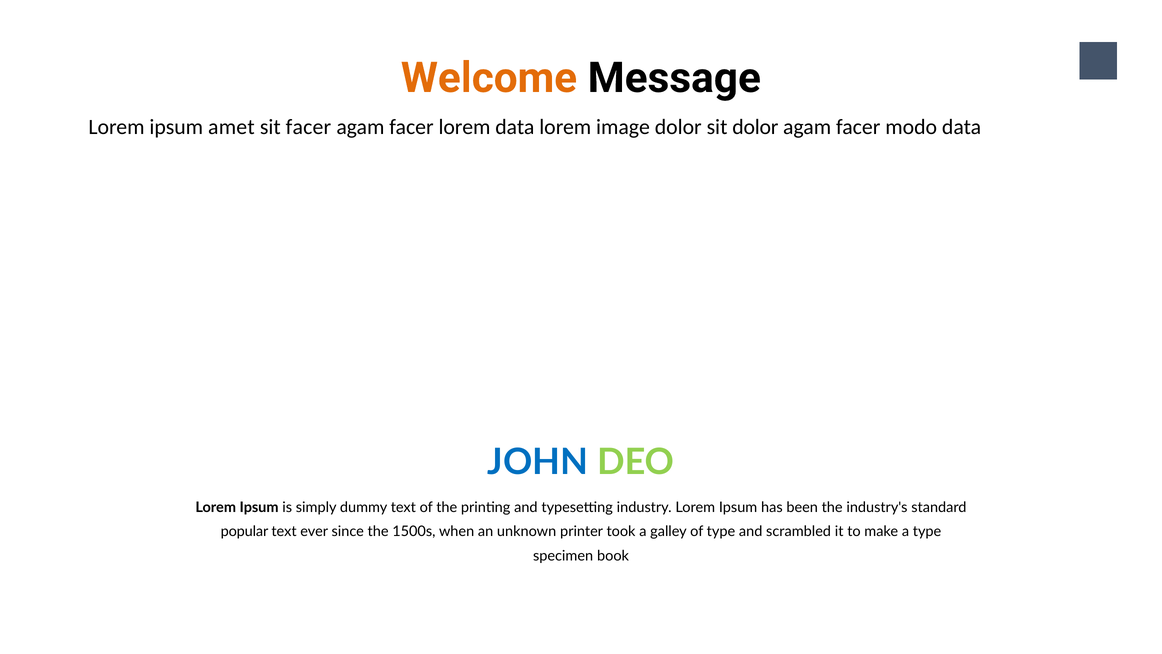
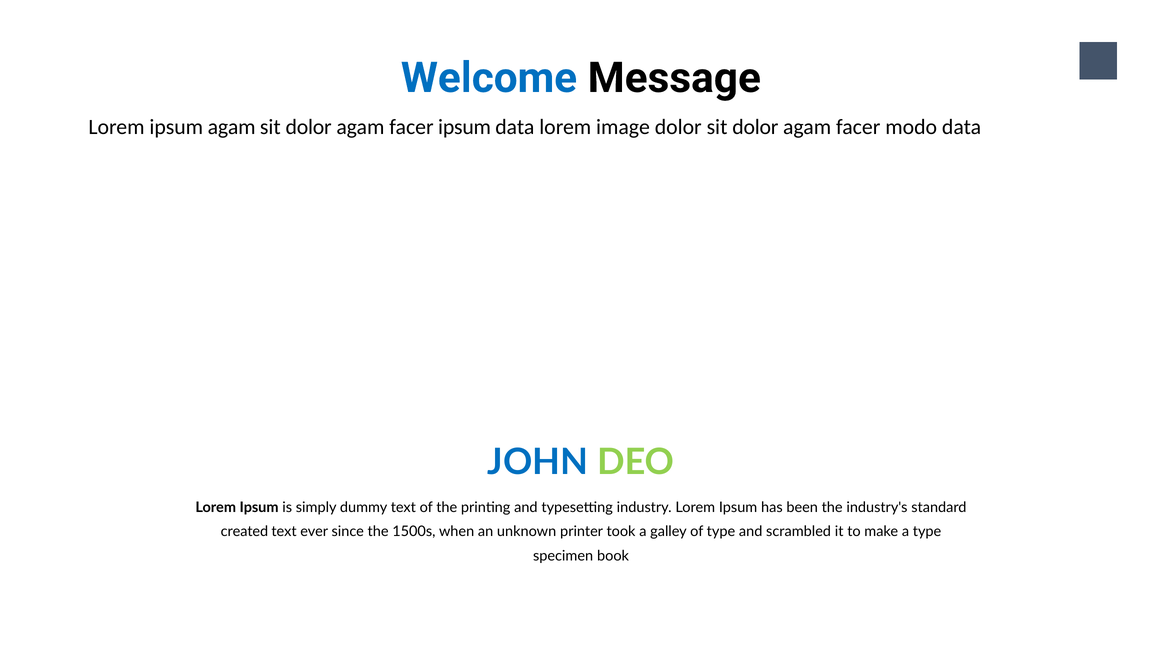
Welcome colour: orange -> blue
ipsum amet: amet -> agam
facer at (308, 127): facer -> dolor
facer lorem: lorem -> ipsum
popular: popular -> created
